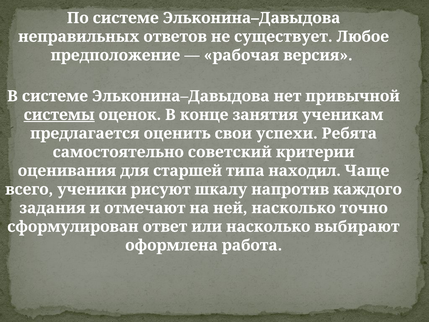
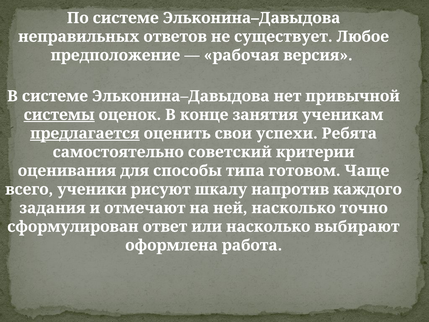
предлагается underline: none -> present
старшей: старшей -> способы
находил: находил -> готовом
